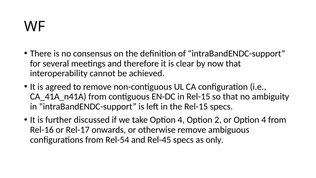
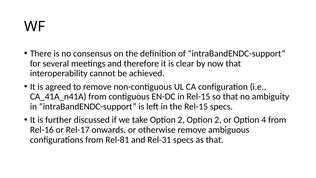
take Option 4: 4 -> 2
Rel-54: Rel-54 -> Rel-81
Rel-45: Rel-45 -> Rel-31
as only: only -> that
